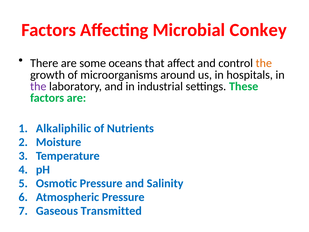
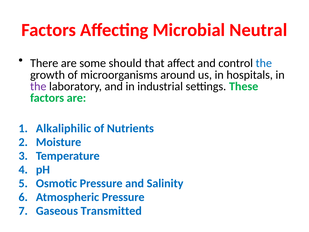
Conkey: Conkey -> Neutral
oceans: oceans -> should
the at (264, 63) colour: orange -> blue
